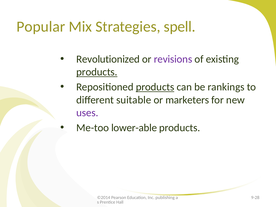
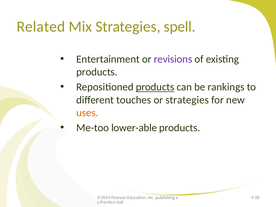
Popular: Popular -> Related
Revolutionized: Revolutionized -> Entertainment
products at (97, 72) underline: present -> none
suitable: suitable -> touches
or marketers: marketers -> strategies
uses colour: purple -> orange
